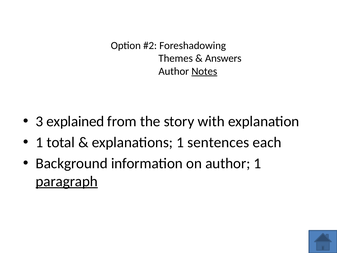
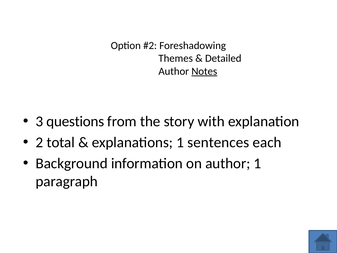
Answers: Answers -> Detailed
explained: explained -> questions
1 at (39, 142): 1 -> 2
paragraph underline: present -> none
